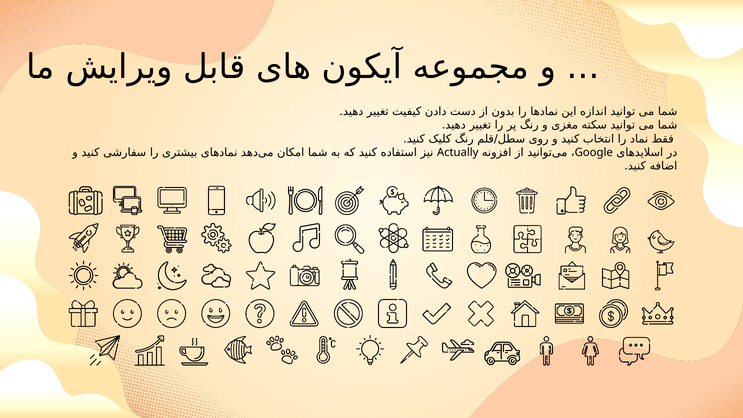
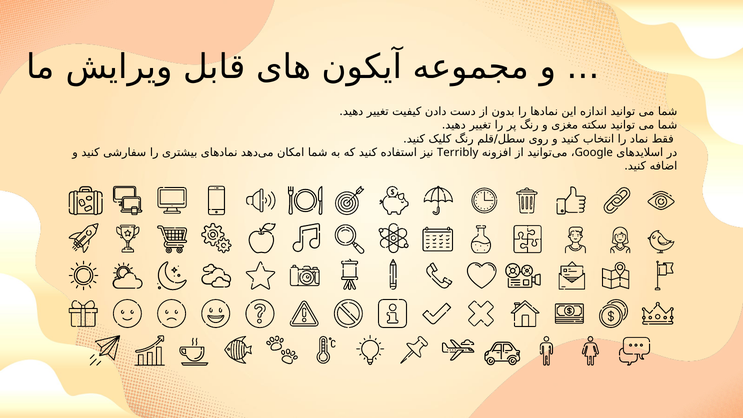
Actually: Actually -> Terribly
